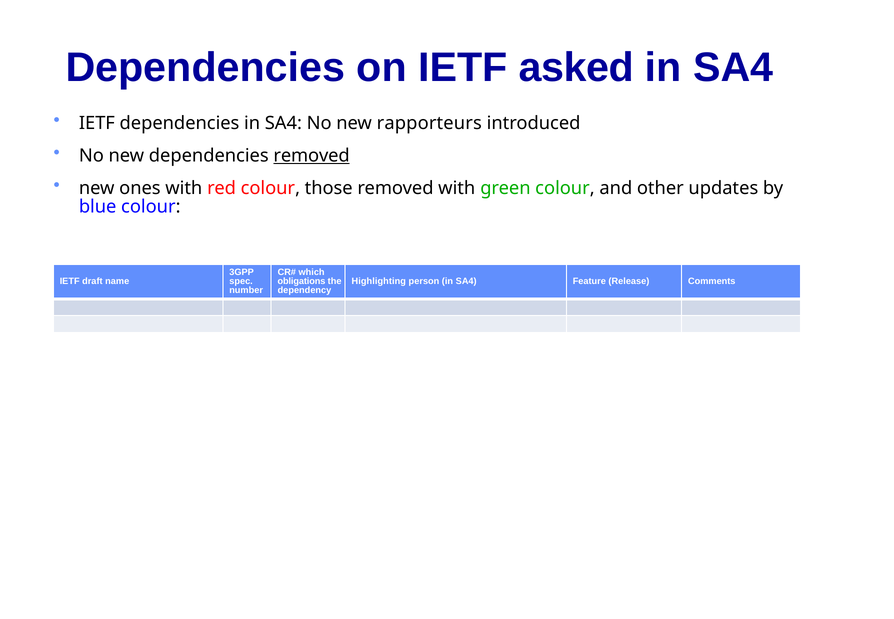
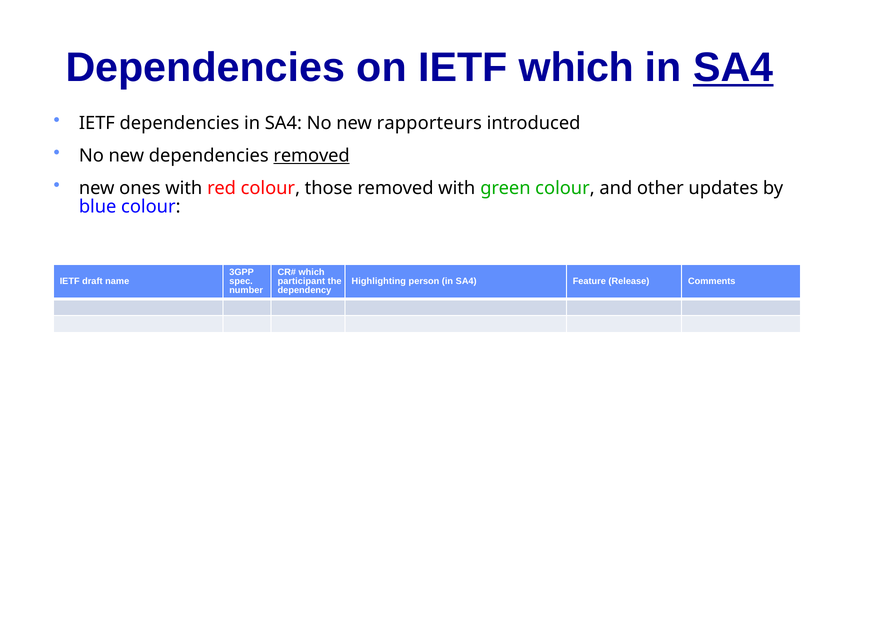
IETF asked: asked -> which
SA4 at (733, 67) underline: none -> present
obligations: obligations -> participant
